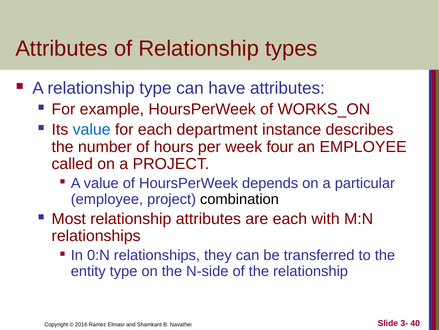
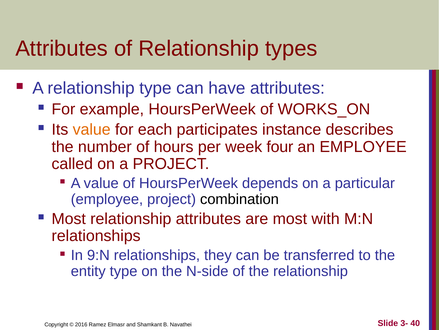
value at (92, 129) colour: blue -> orange
department: department -> participates
are each: each -> most
0:N: 0:N -> 9:N
